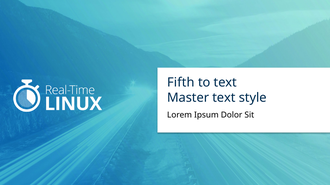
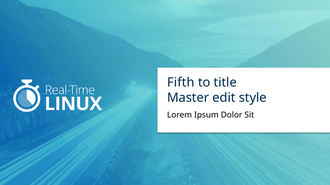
to text: text -> title
Master text: text -> edit
